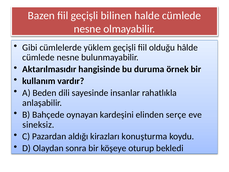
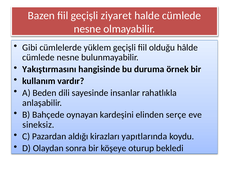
bilinen: bilinen -> ziyaret
Aktarılmasıdır: Aktarılmasıdır -> Yakıştırmasını
konuşturma: konuşturma -> yapıtlarında
